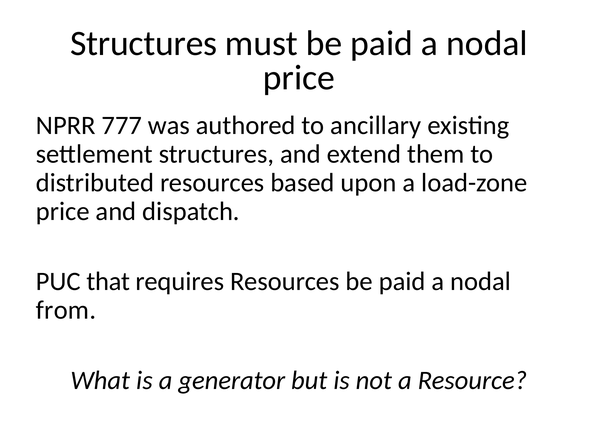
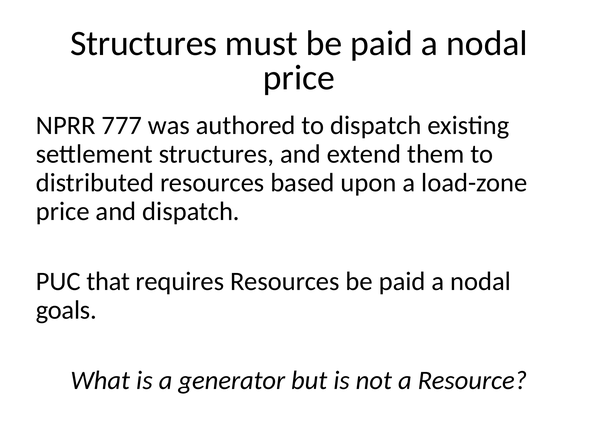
to ancillary: ancillary -> dispatch
from: from -> goals
